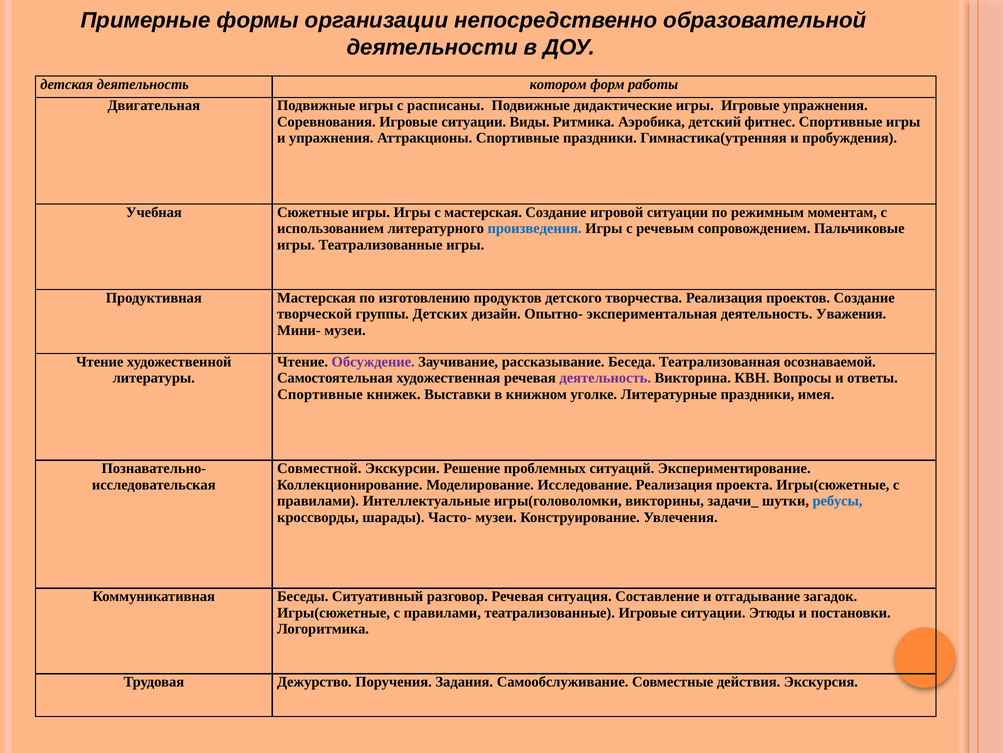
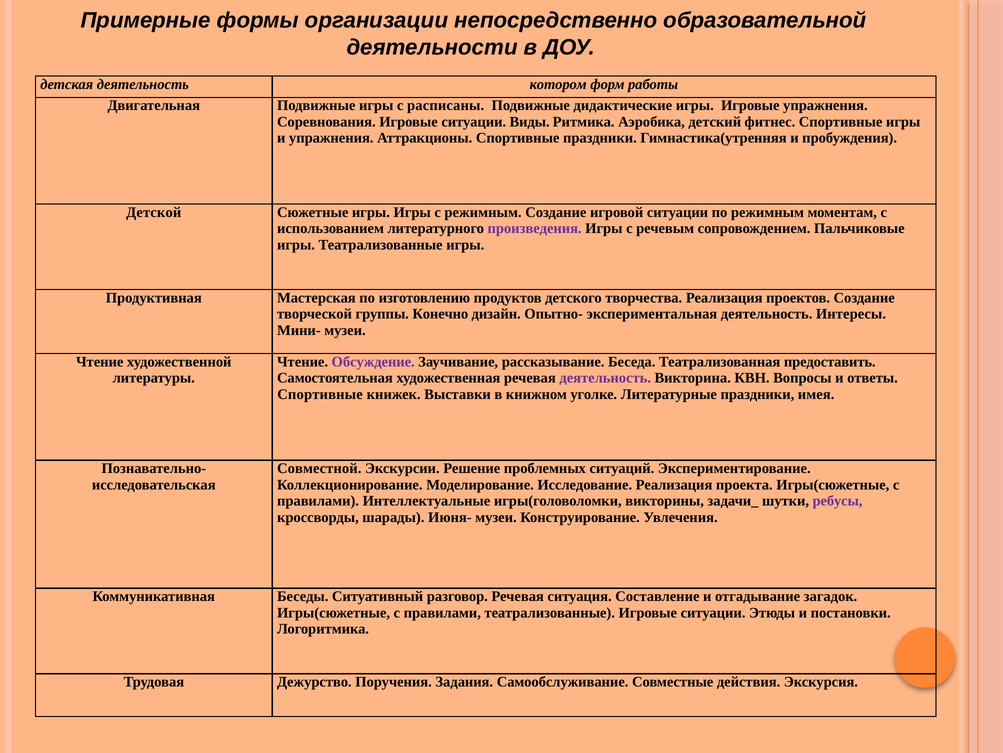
Учебная: Учебная -> Детской
с мастерская: мастерская -> режимным
произведения colour: blue -> purple
Детских: Детских -> Конечно
Уважения: Уважения -> Интересы
осознаваемой: осознаваемой -> предоставить
ребусы colour: blue -> purple
Часто-: Часто- -> Июня-
